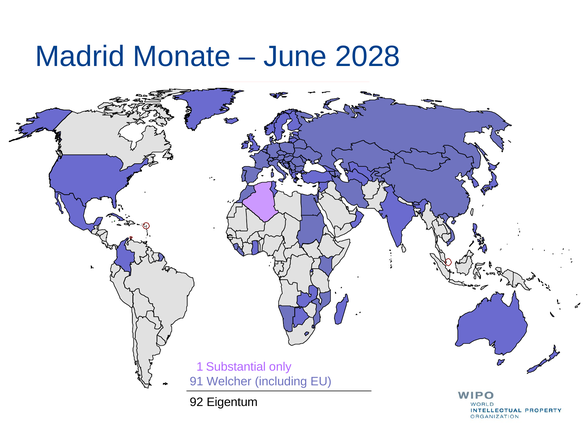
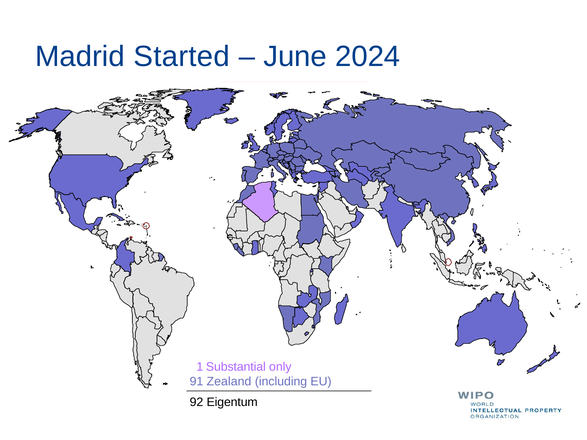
Monate: Monate -> Started
2028: 2028 -> 2024
Welcher: Welcher -> Zealand
